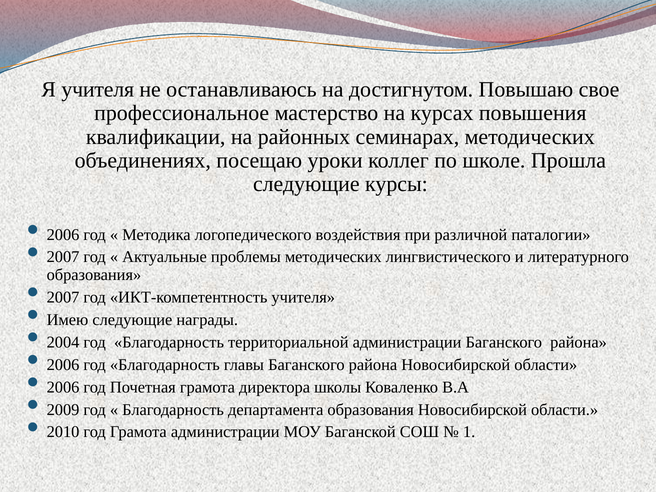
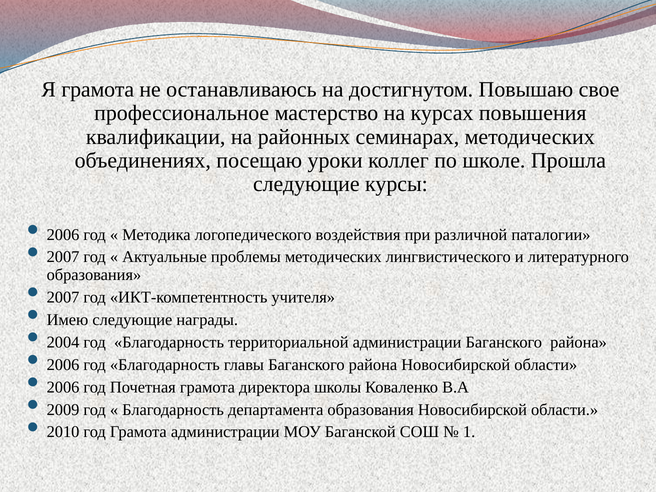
Я учителя: учителя -> грамота
